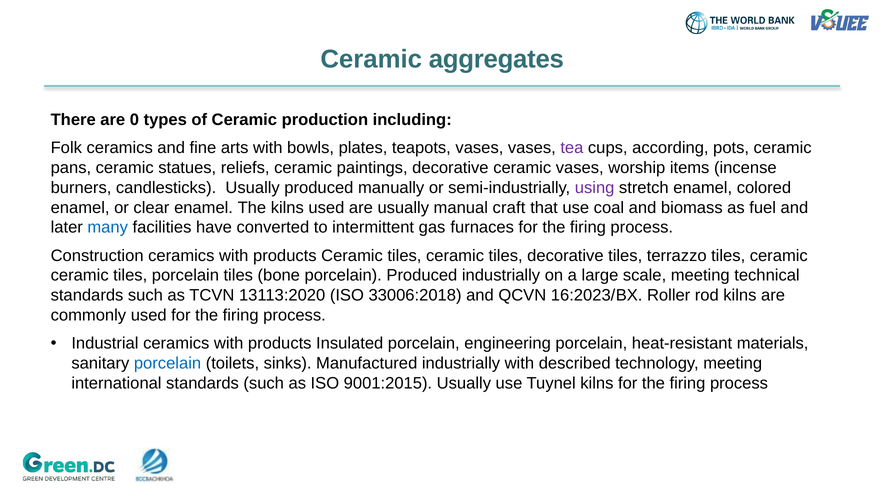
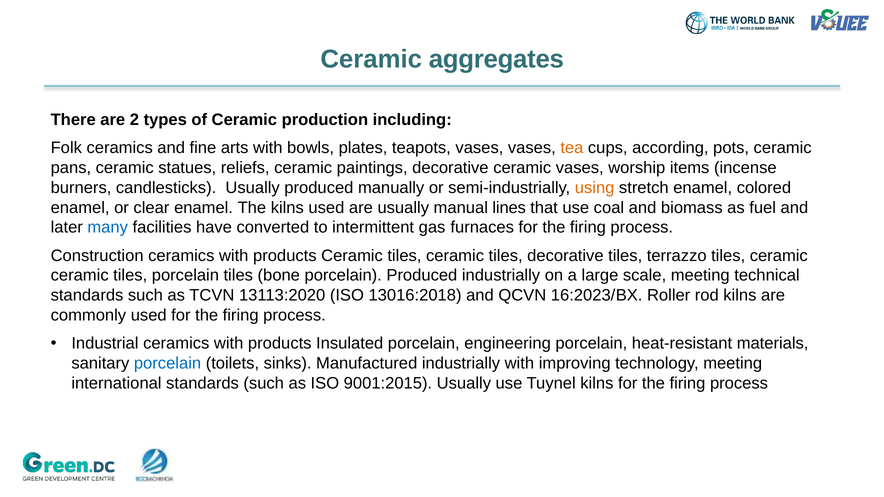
0: 0 -> 2
tea colour: purple -> orange
using colour: purple -> orange
craft: craft -> lines
33006:2018: 33006:2018 -> 13016:2018
described: described -> improving
